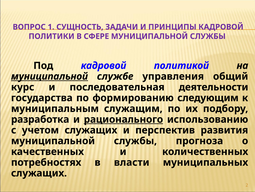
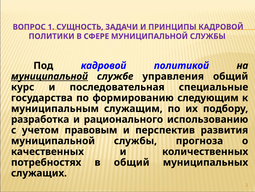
деятельности: деятельности -> специальные
рационального underline: present -> none
учетом служащих: служащих -> правовым
в власти: власти -> общий
